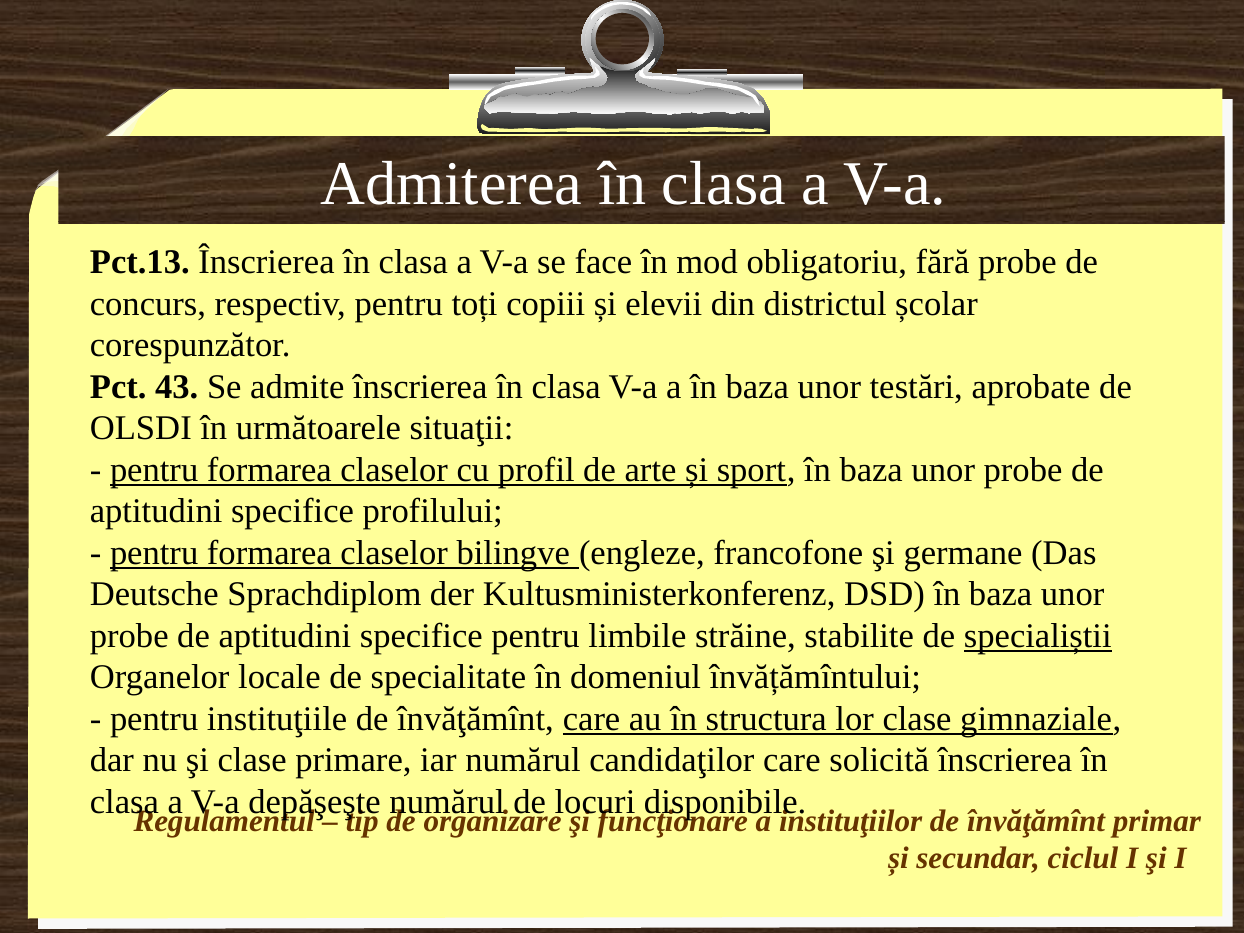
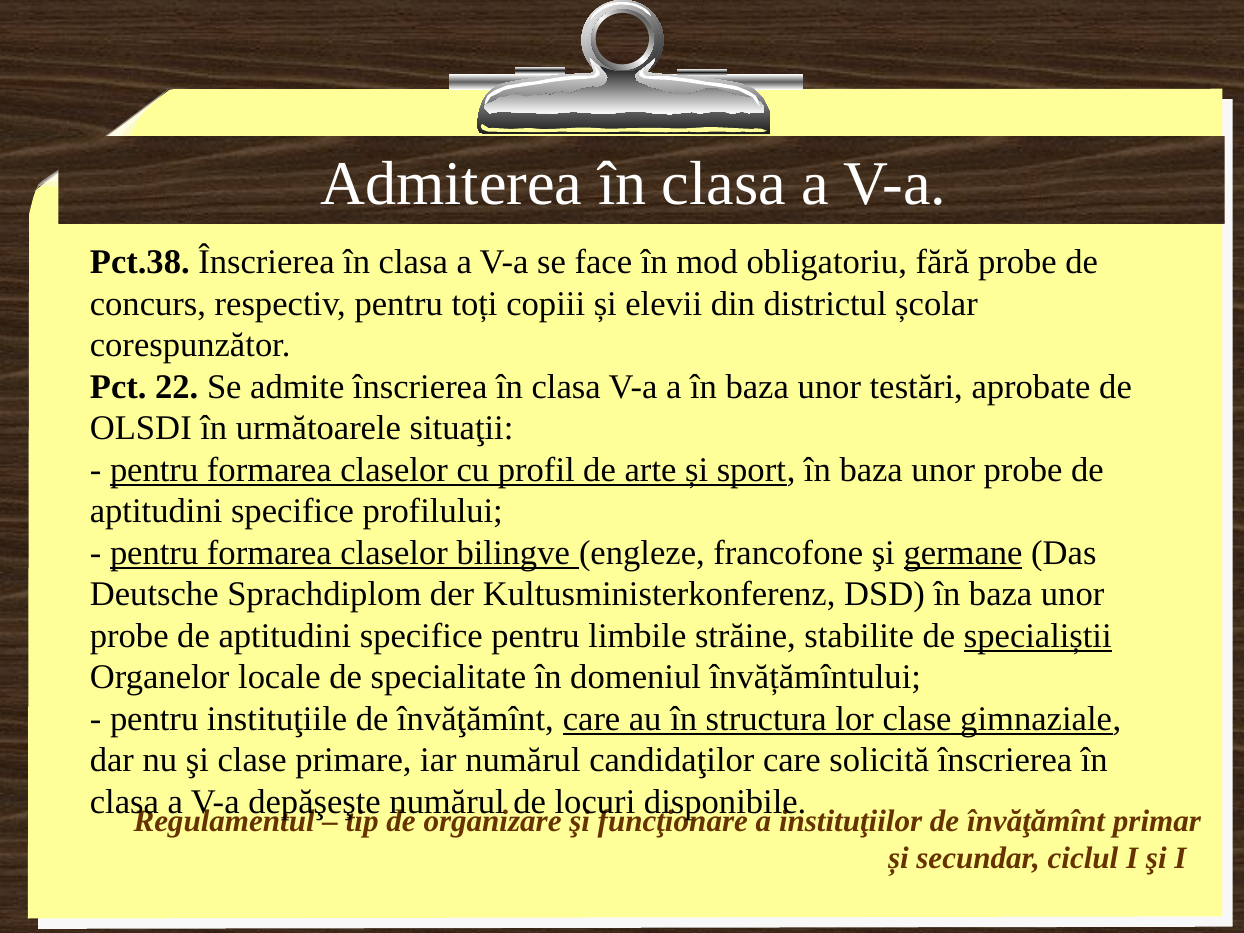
Pct.13: Pct.13 -> Pct.38
43: 43 -> 22
germane underline: none -> present
